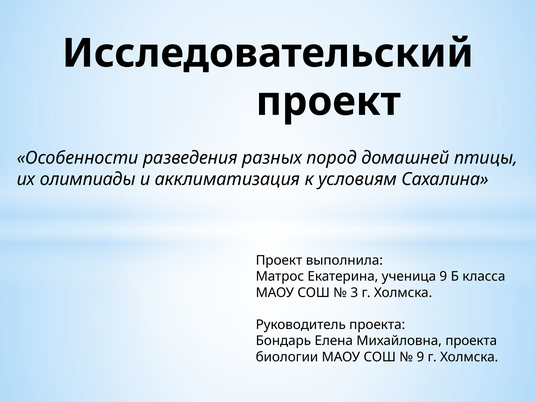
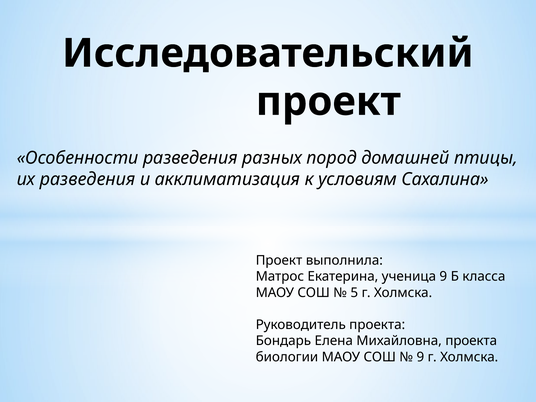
их олимпиады: олимпиады -> разведения
3: 3 -> 5
